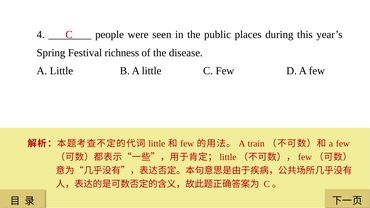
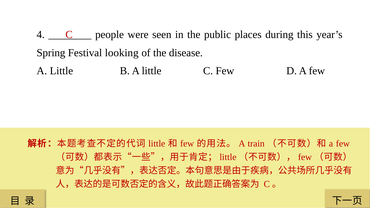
richness: richness -> looking
